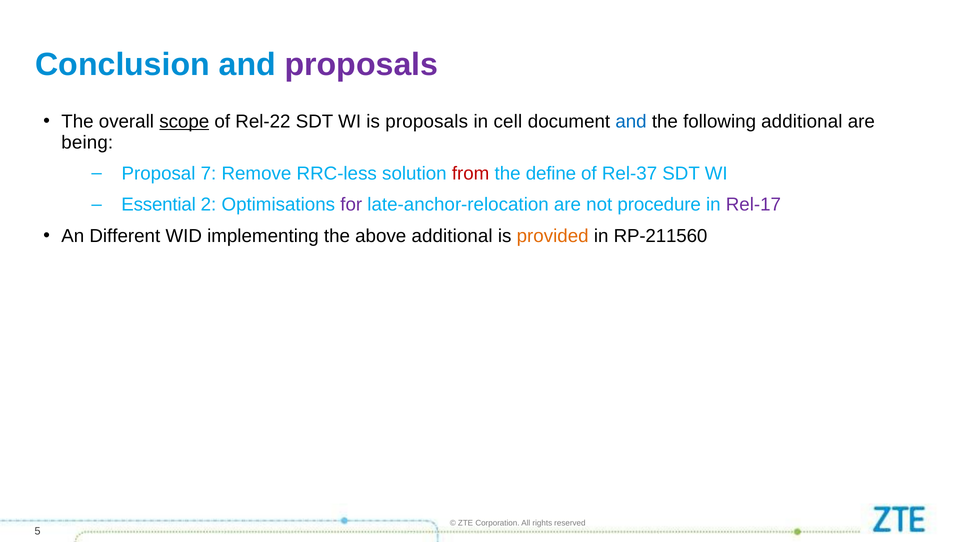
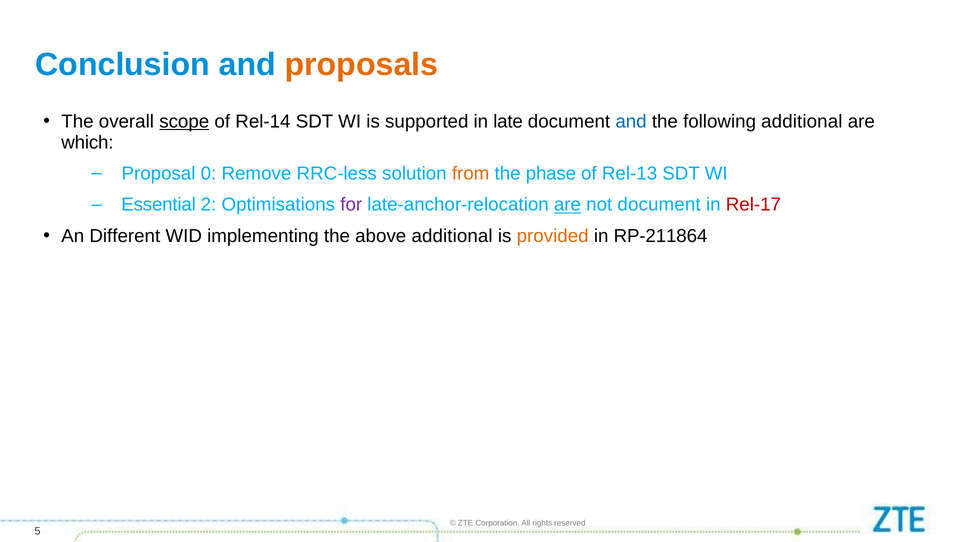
proposals at (361, 65) colour: purple -> orange
Rel-22: Rel-22 -> Rel-14
is proposals: proposals -> supported
cell: cell -> late
being: being -> which
7: 7 -> 0
from colour: red -> orange
define: define -> phase
Rel-37: Rel-37 -> Rel-13
are at (567, 205) underline: none -> present
not procedure: procedure -> document
Rel-17 colour: purple -> red
RP-211560: RP-211560 -> RP-211864
